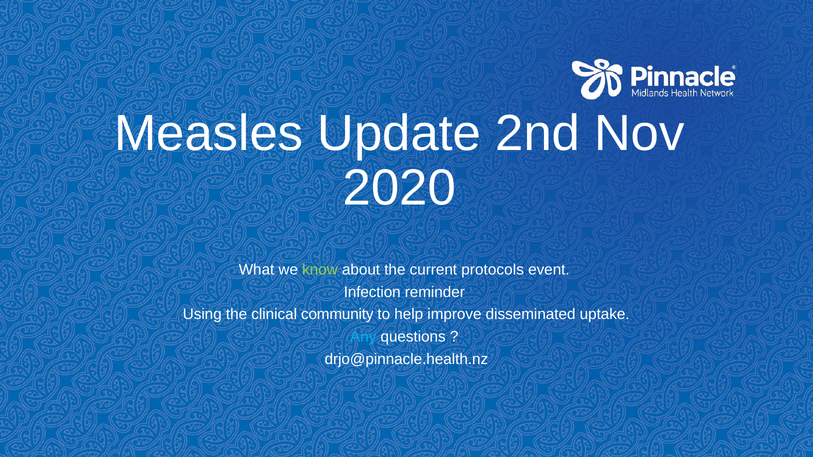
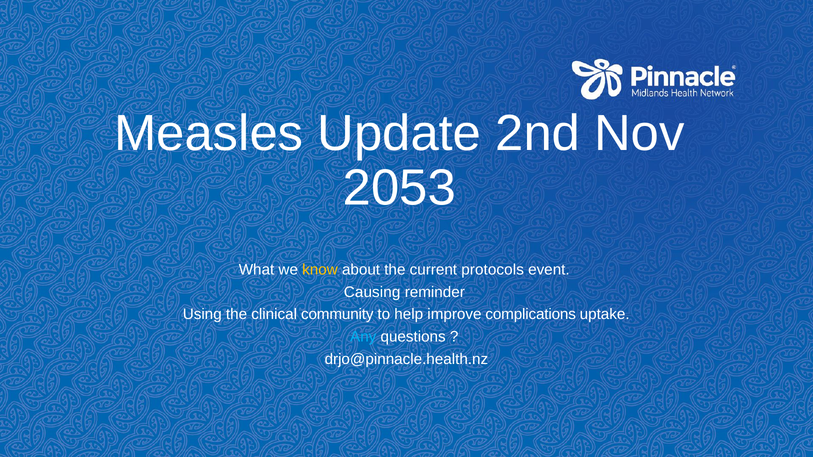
2020: 2020 -> 2053
know colour: light green -> yellow
Infection: Infection -> Causing
disseminated: disseminated -> complications
